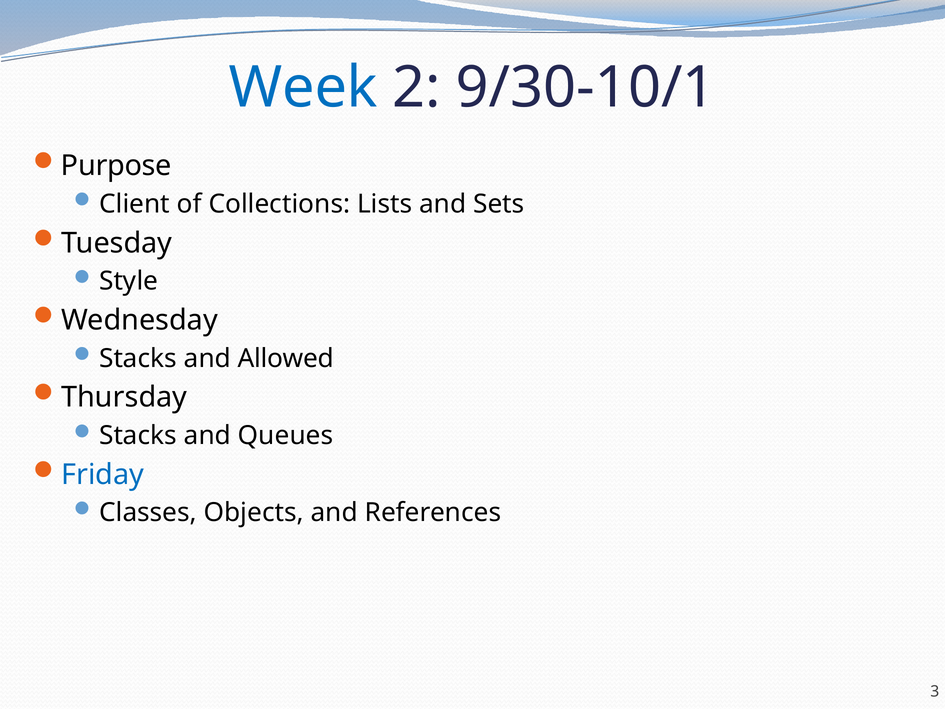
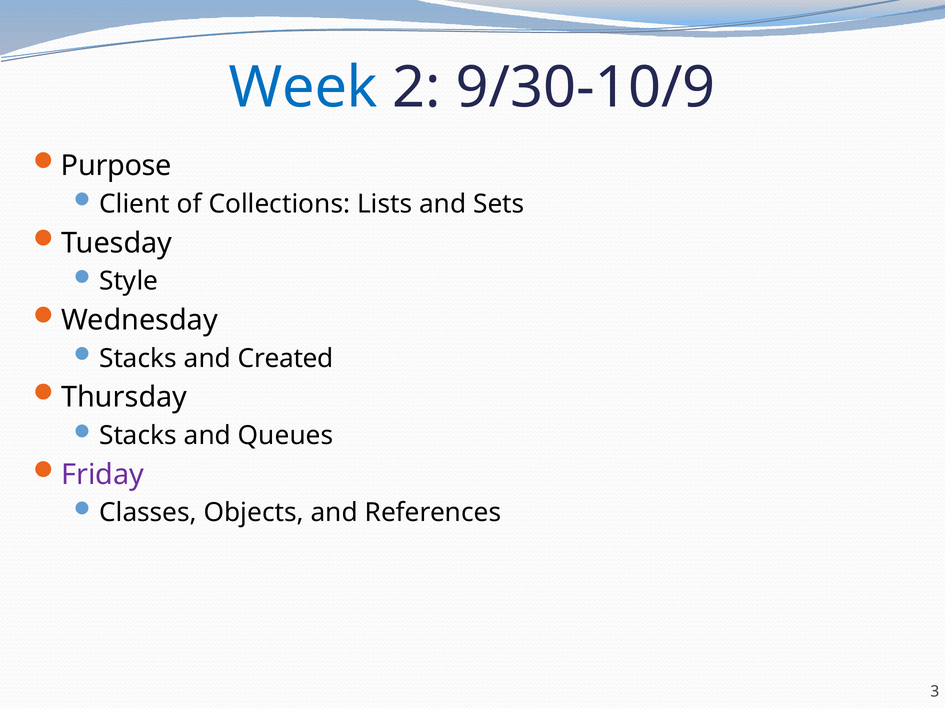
9/30-10/1: 9/30-10/1 -> 9/30-10/9
Allowed: Allowed -> Created
Friday colour: blue -> purple
